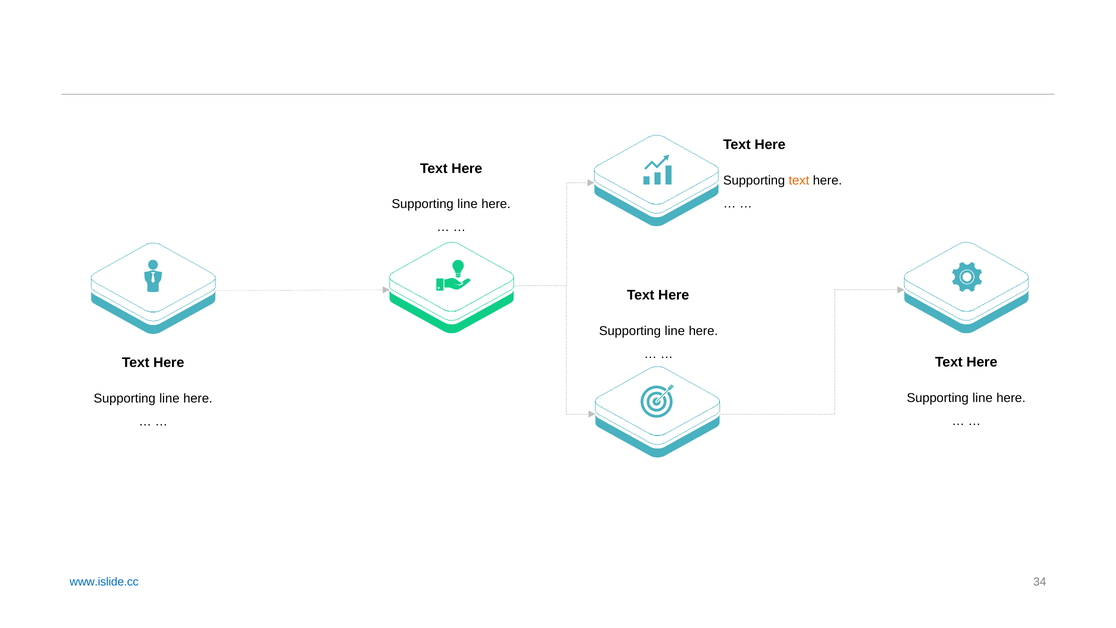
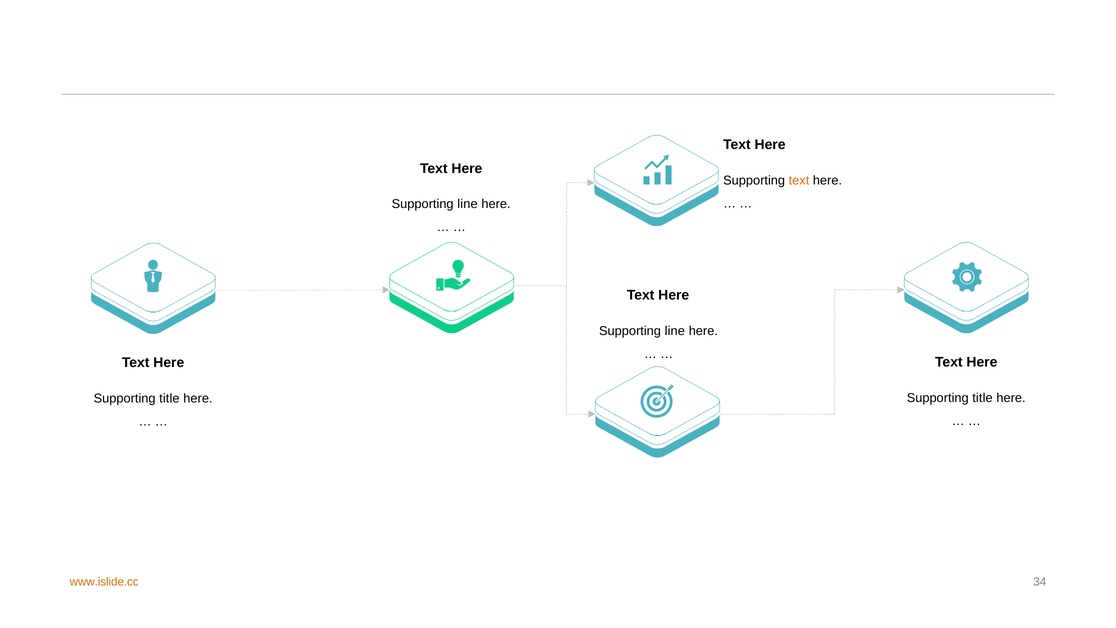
line at (983, 398): line -> title
line at (169, 398): line -> title
www.islide.cc colour: blue -> orange
